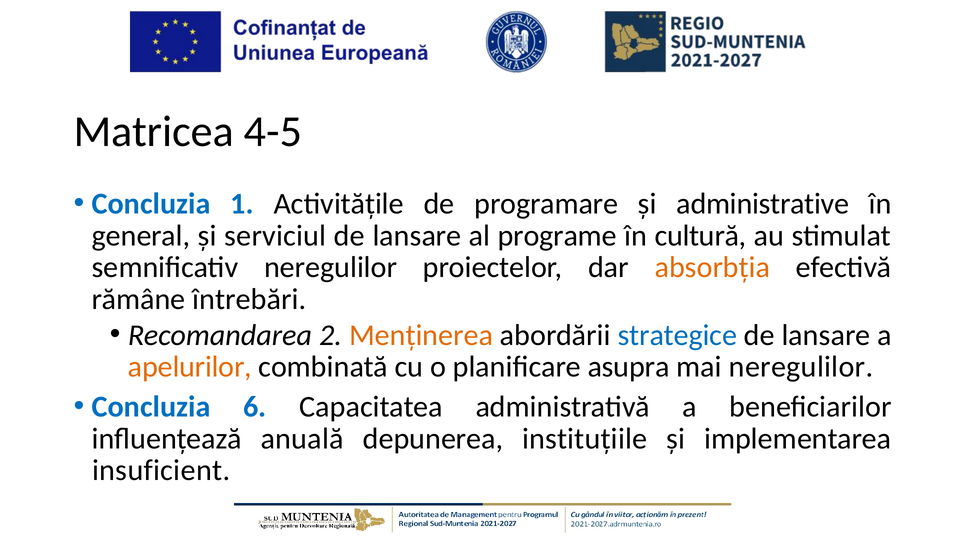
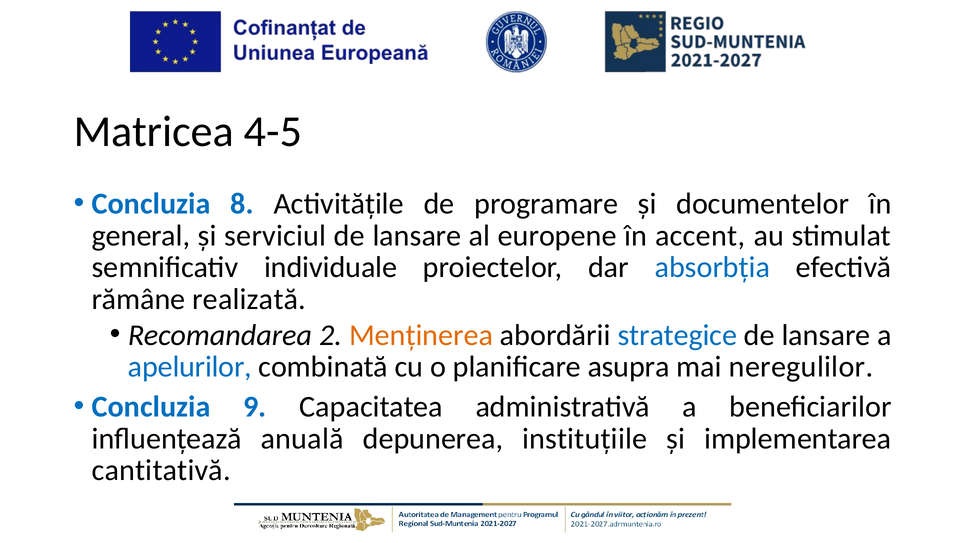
1: 1 -> 8
administrative: administrative -> documentelor
programe: programe -> europene
cultură: cultură -> accent
semnificativ neregulilor: neregulilor -> individuale
absorbția colour: orange -> blue
întrebări: întrebări -> realizată
apelurilor colour: orange -> blue
6: 6 -> 9
insuficient: insuficient -> cantitativă
